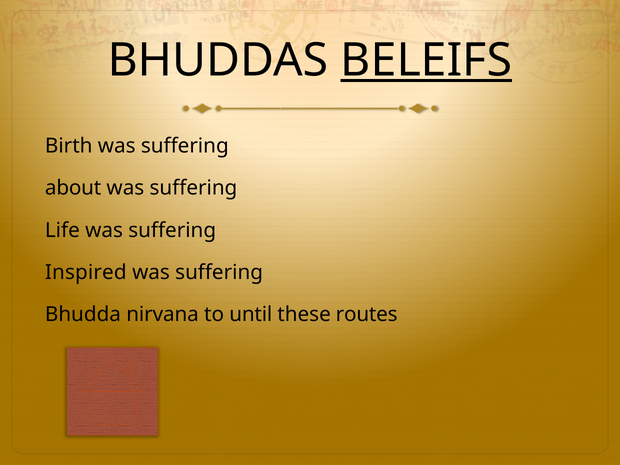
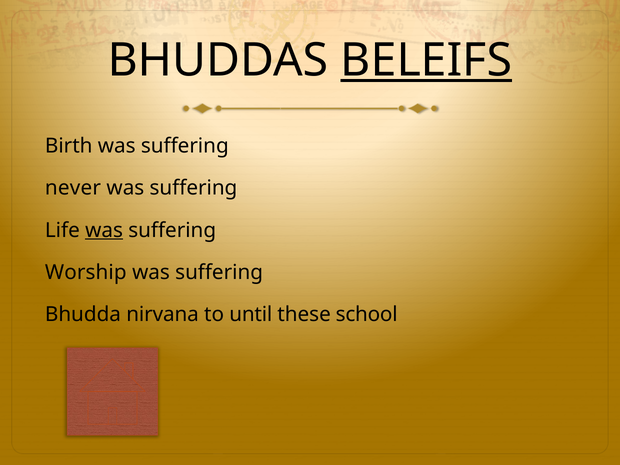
about: about -> never
was at (104, 230) underline: none -> present
Inspired: Inspired -> Worship
routes: routes -> school
